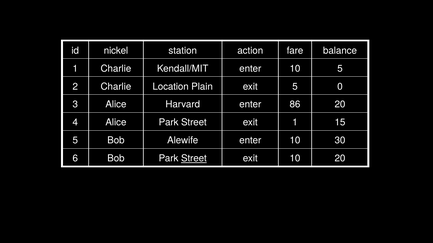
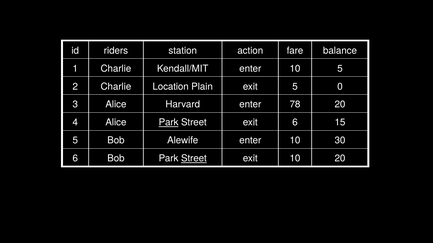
nickel: nickel -> riders
86: 86 -> 78
Park at (169, 123) underline: none -> present
exit 1: 1 -> 6
